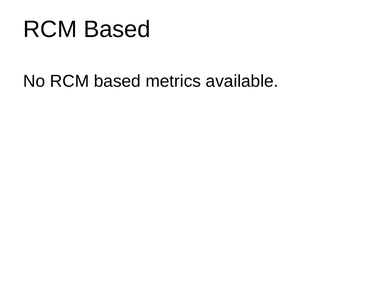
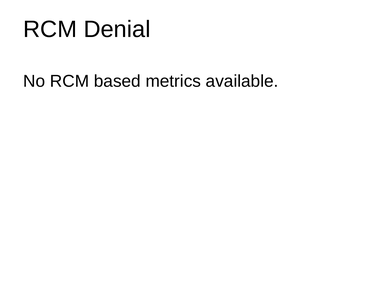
Based at (117, 29): Based -> Denial
